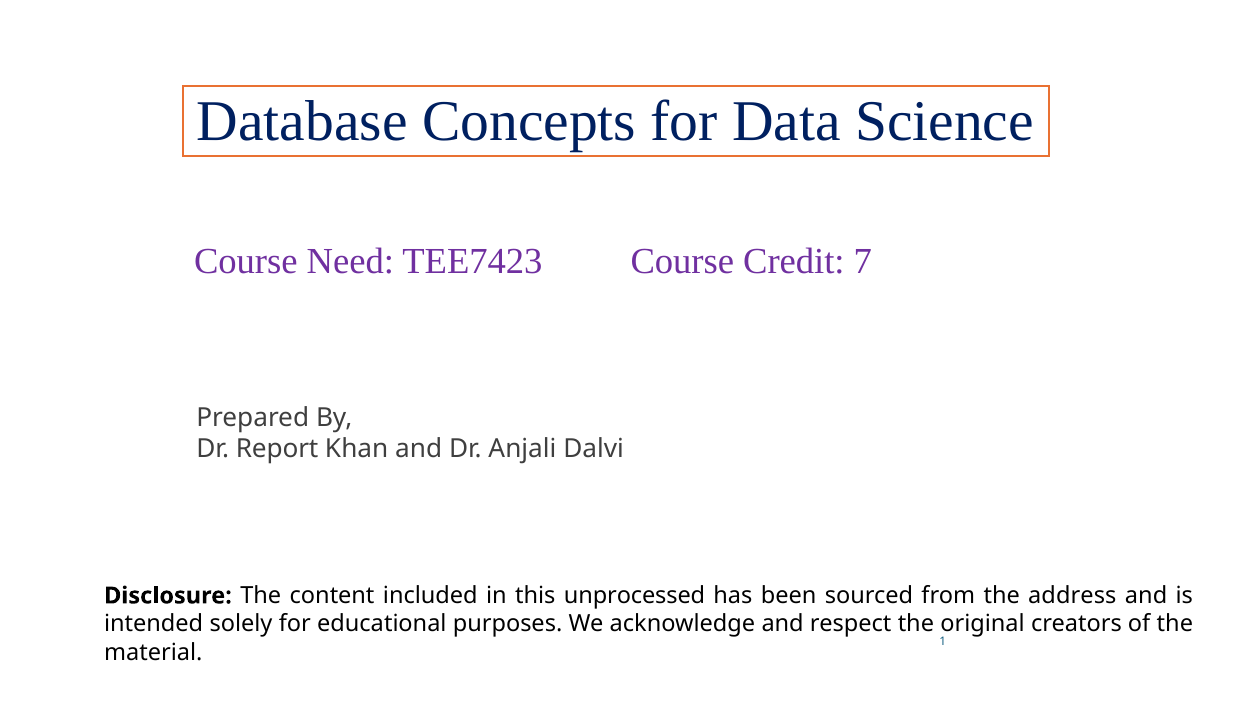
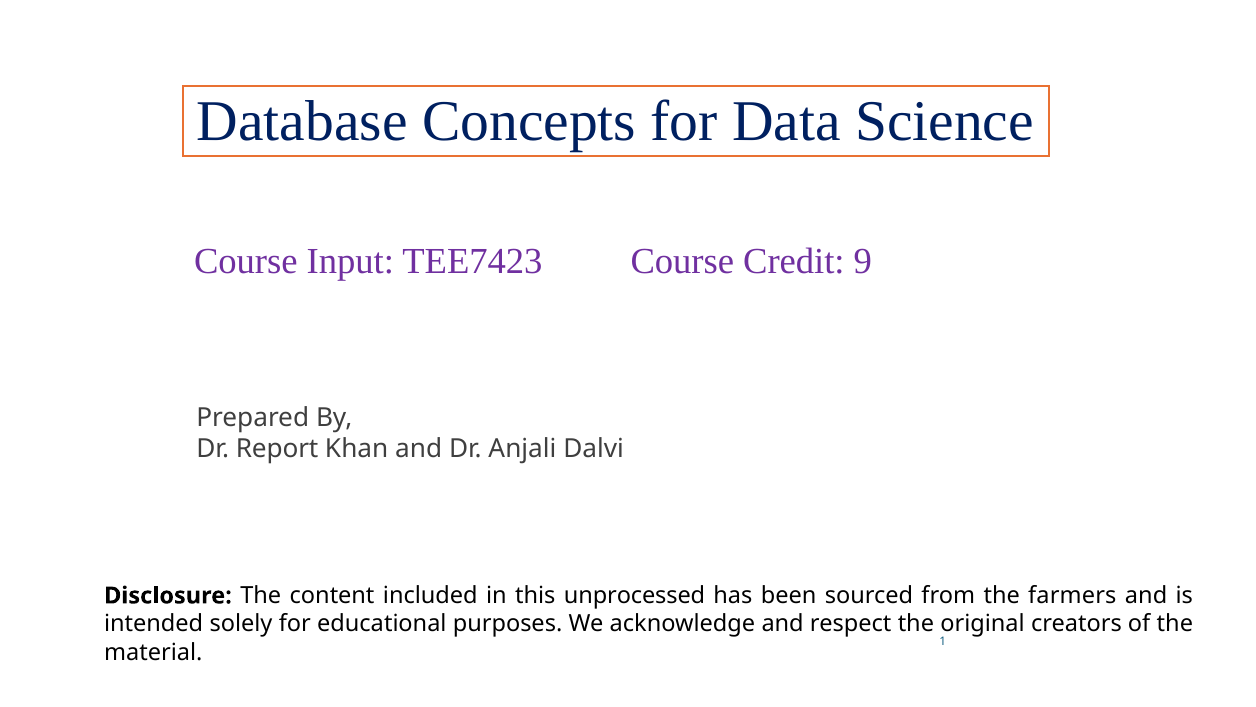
Need: Need -> Input
7: 7 -> 9
address: address -> farmers
